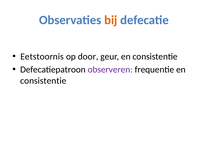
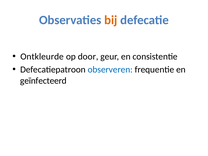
Eetstoornis: Eetstoornis -> Ontkleurde
observeren colour: purple -> blue
consistentie at (43, 81): consistentie -> geïnfecteerd
